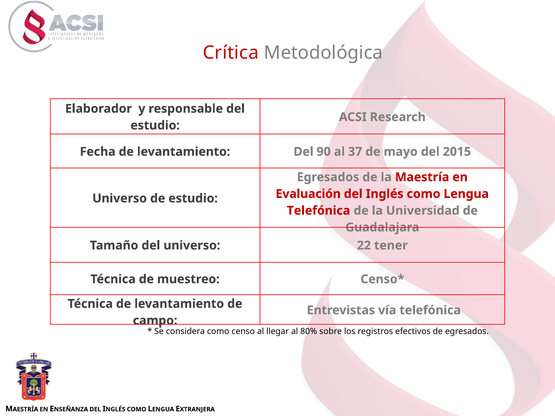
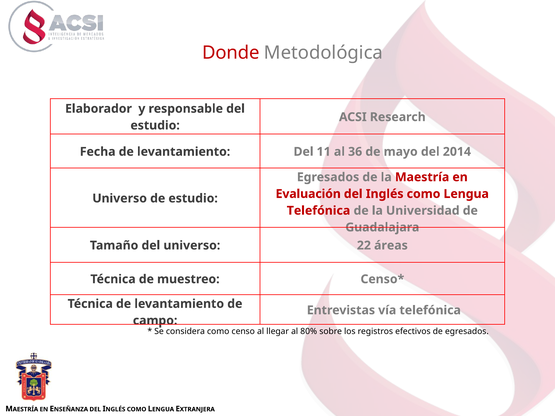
Crítica: Crítica -> Donde
90: 90 -> 11
37: 37 -> 36
2015: 2015 -> 2014
tener: tener -> áreas
